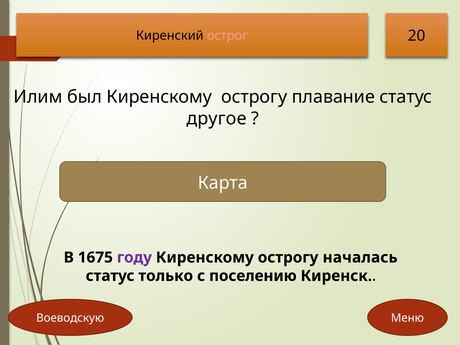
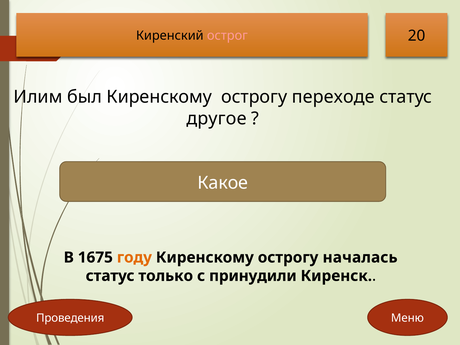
плавание: плавание -> переходе
Карта: Карта -> Какое
году colour: purple -> orange
поселению: поселению -> принудили
Воеводскую: Воеводскую -> Проведения
